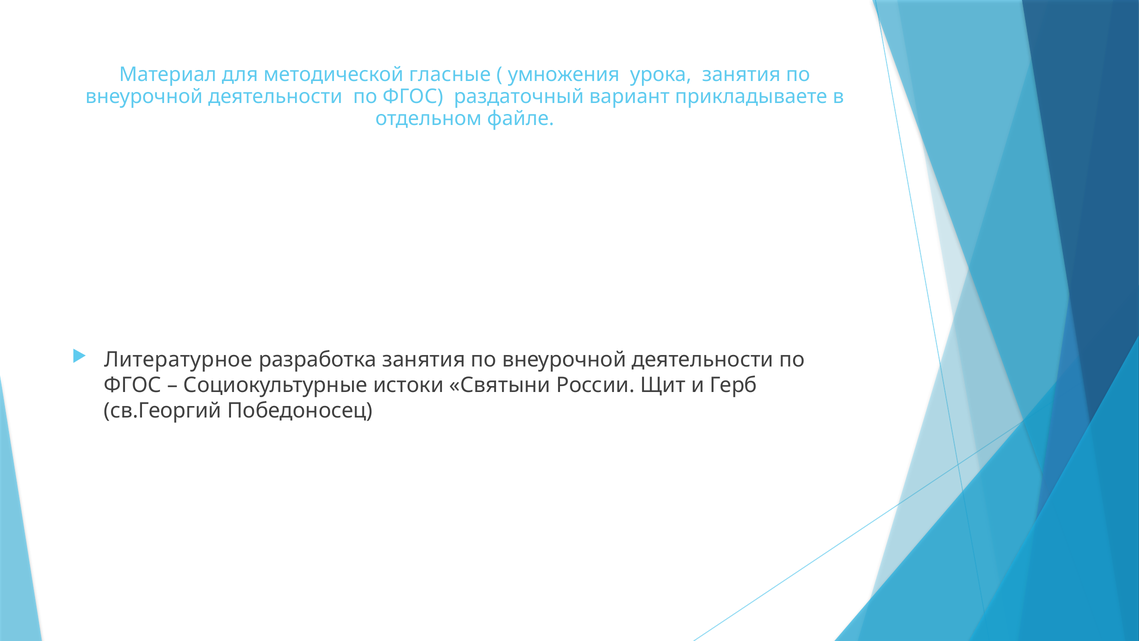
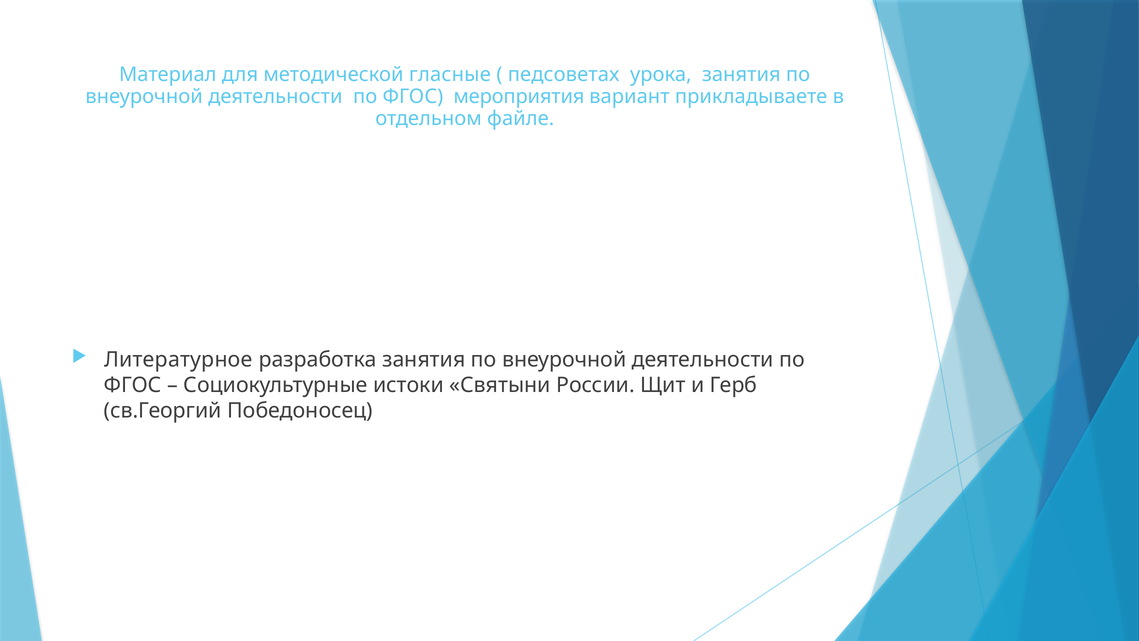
умножения: умножения -> педсоветах
раздаточный: раздаточный -> мероприятия
